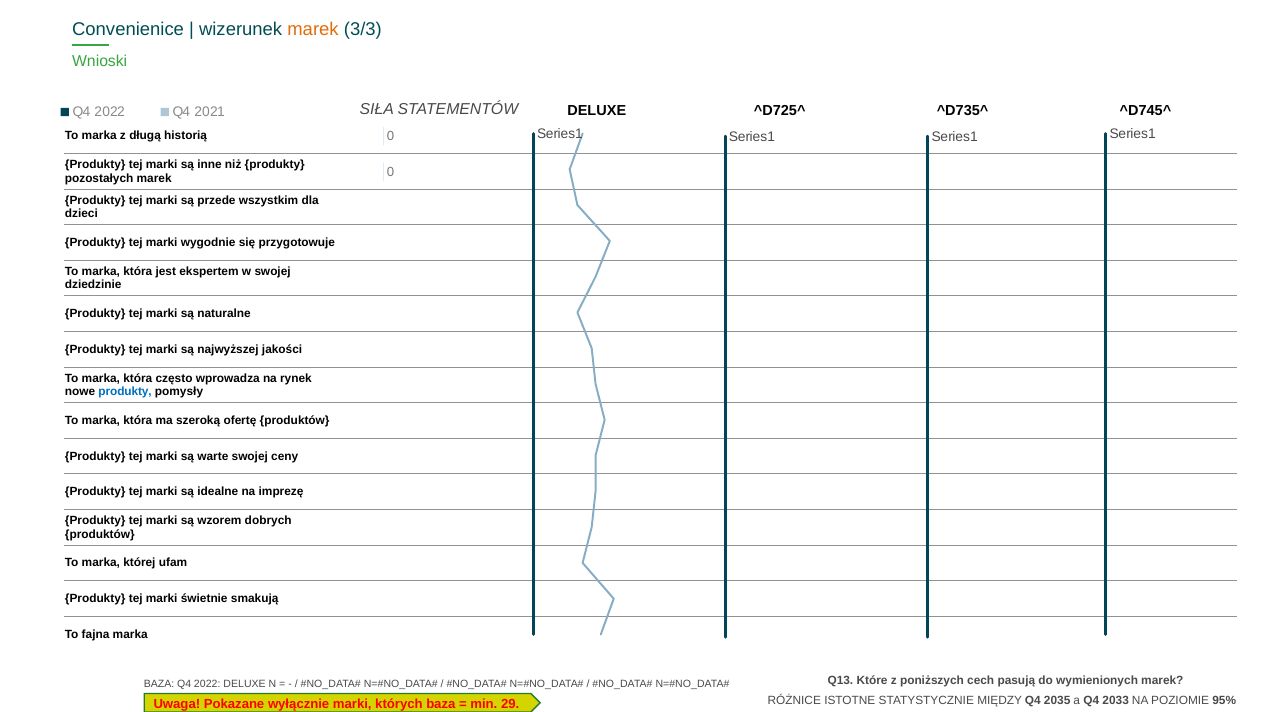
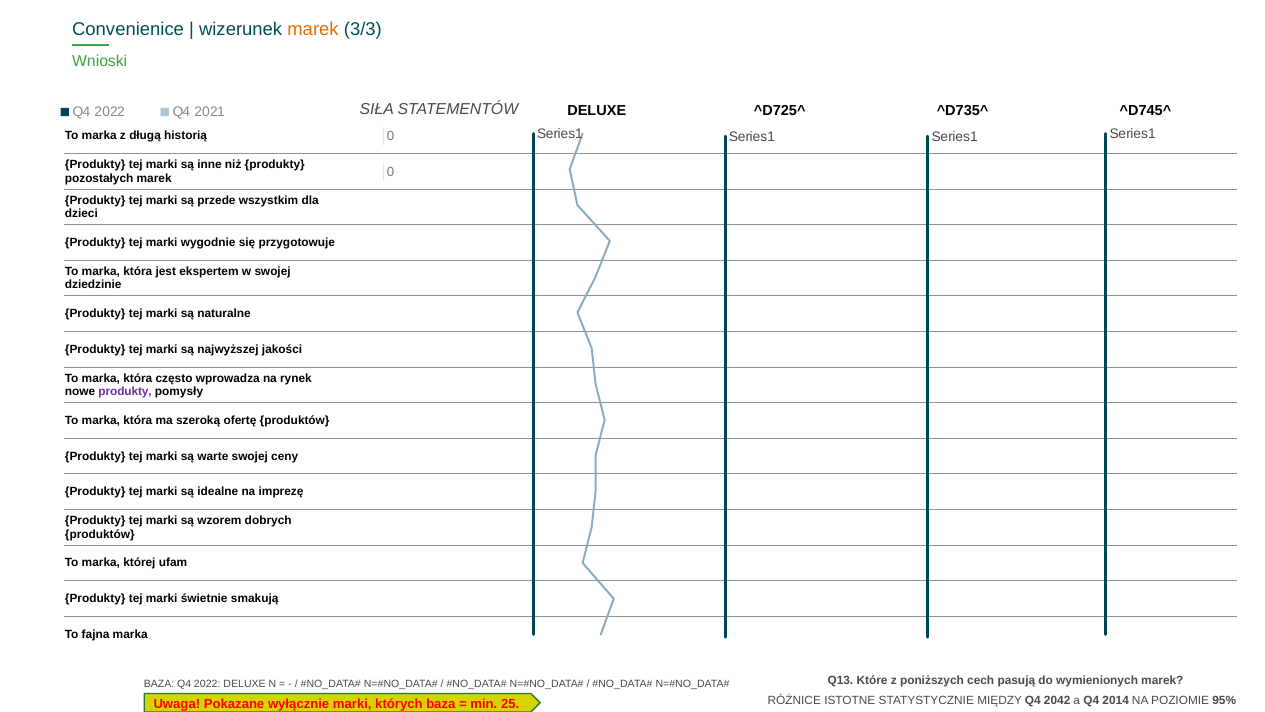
produkty at (125, 392) colour: blue -> purple
2035: 2035 -> 2042
2033: 2033 -> 2014
29: 29 -> 25
